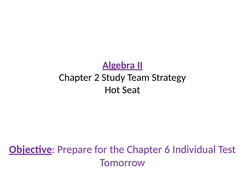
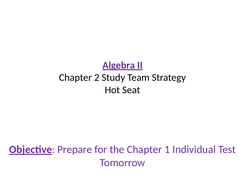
6: 6 -> 1
